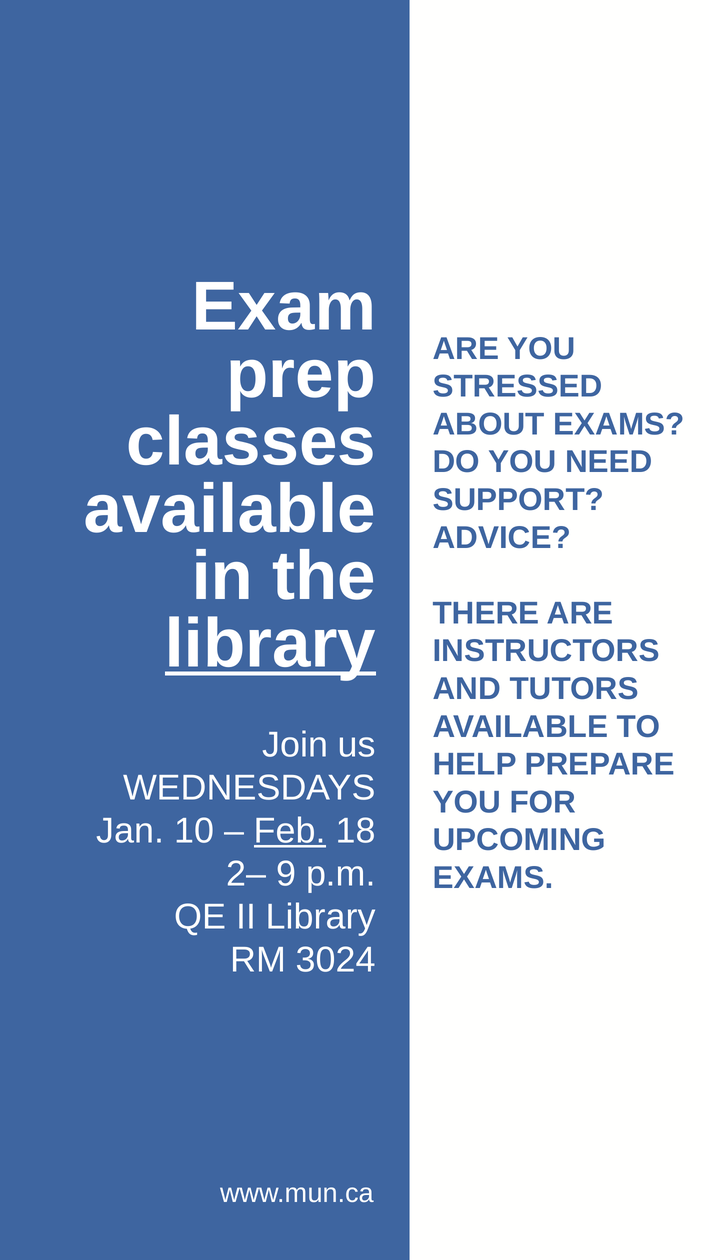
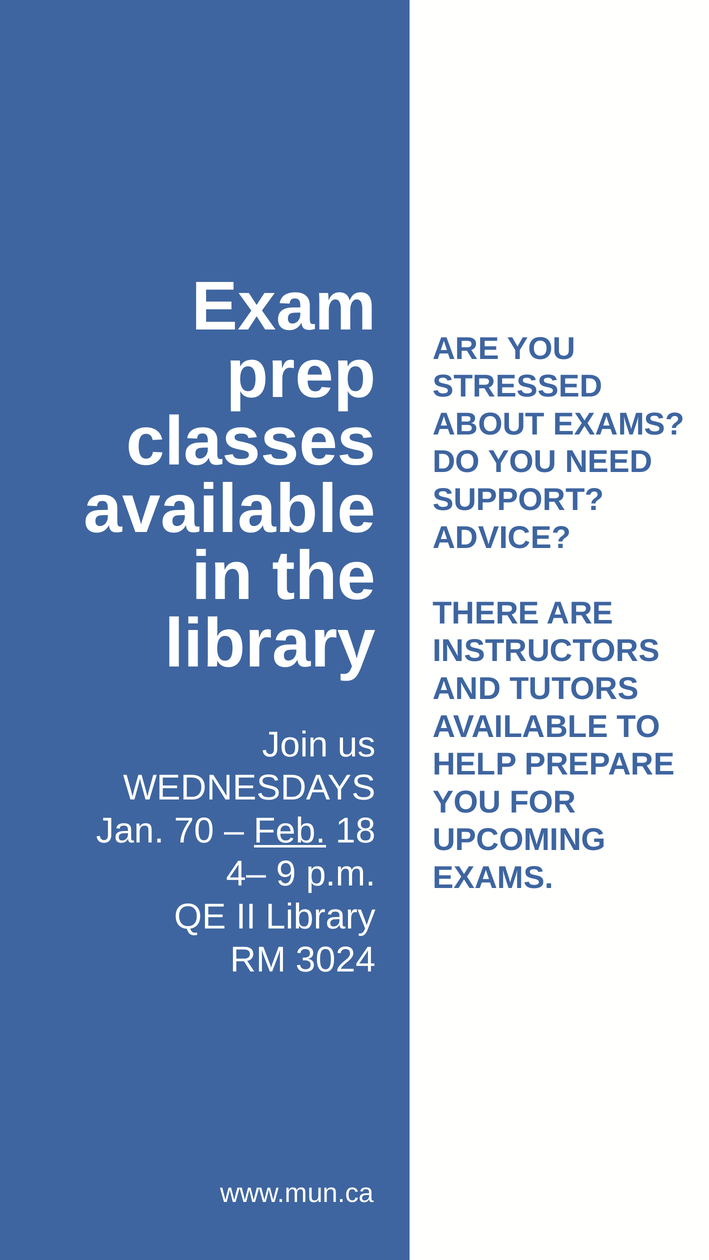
library at (270, 644) underline: present -> none
10: 10 -> 70
2–: 2– -> 4–
